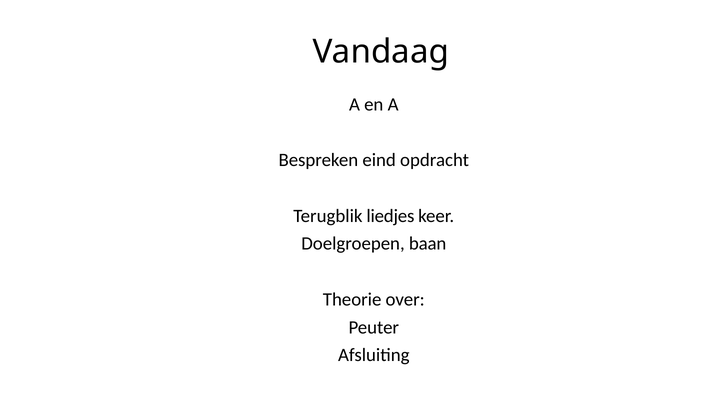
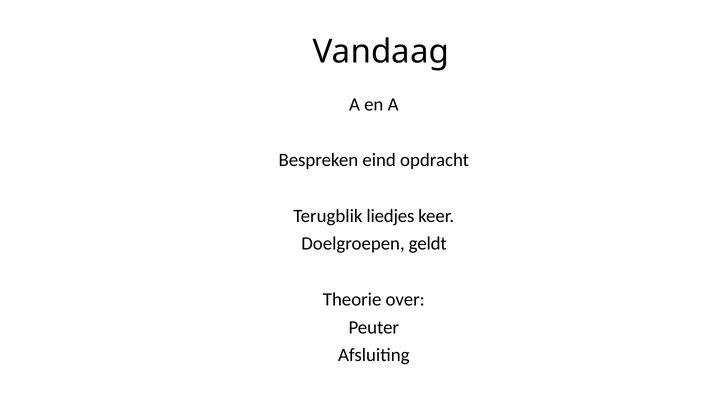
baan: baan -> geldt
